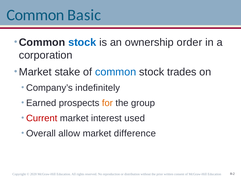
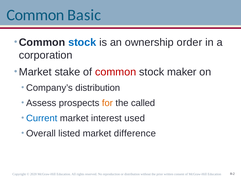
common at (116, 72) colour: blue -> red
trades: trades -> maker
Company’s indefinitely: indefinitely -> distribution
Earned: Earned -> Assess
group: group -> called
Current colour: red -> blue
allow: allow -> listed
